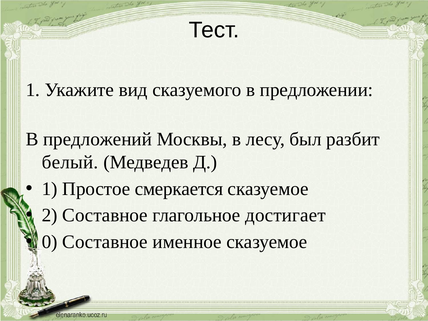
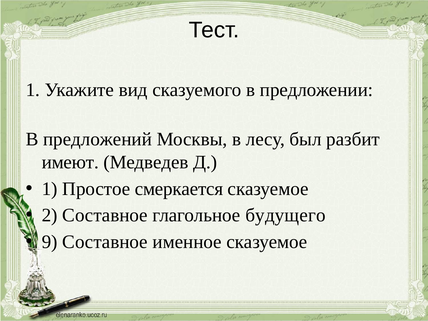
белый: белый -> имеют
достигает: достигает -> будущего
0: 0 -> 9
